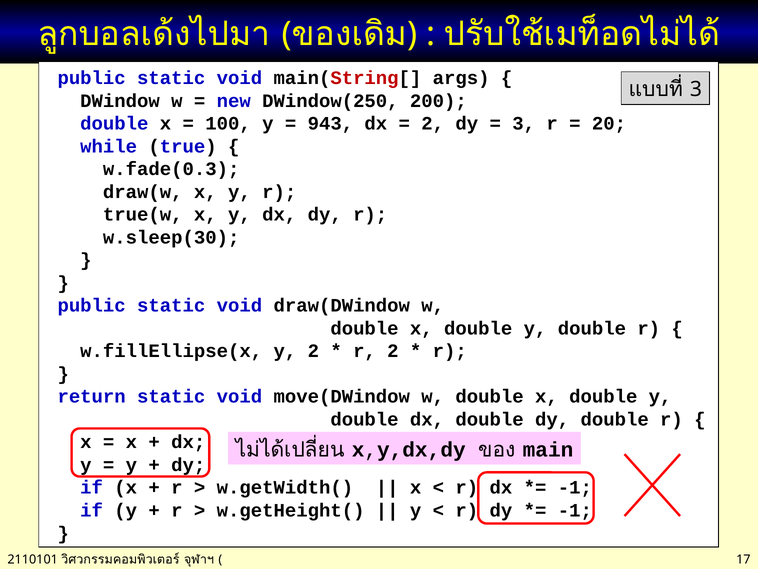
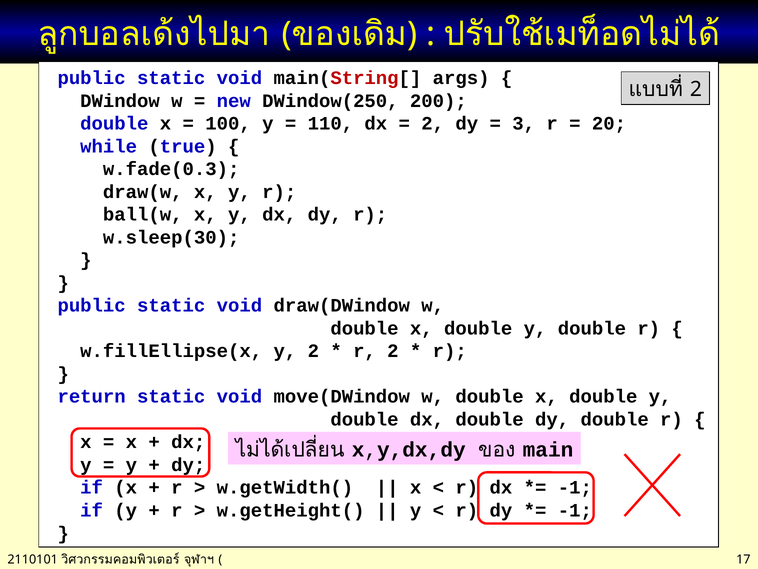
3 at (696, 89): 3 -> 2
943: 943 -> 110
true(w: true(w -> ball(w
